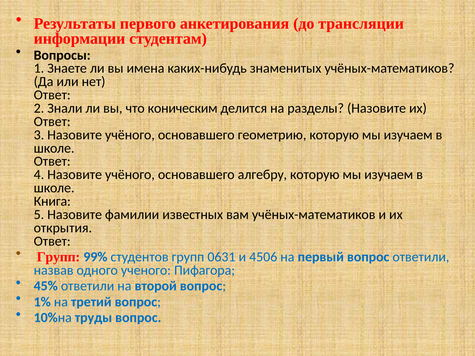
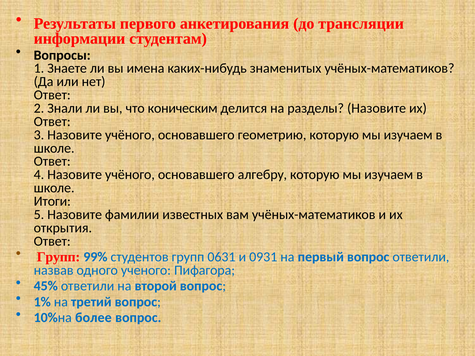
Книга: Книга -> Итоги
4506: 4506 -> 0931
труды: труды -> более
